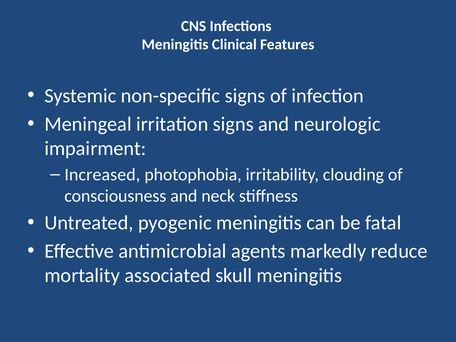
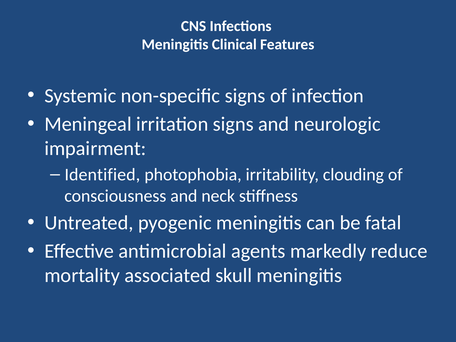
Increased: Increased -> Identified
